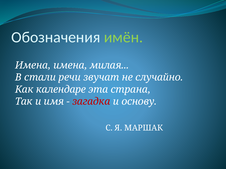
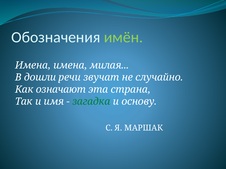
стали: стали -> дошли
календаре: календаре -> означают
загадка colour: red -> green
